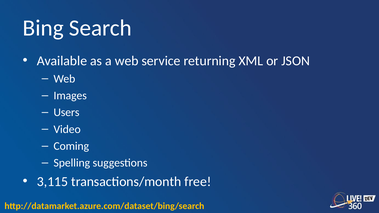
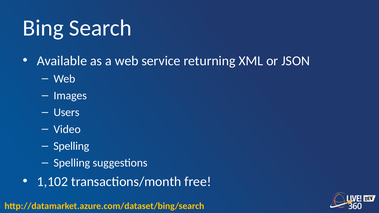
Coming at (71, 146): Coming -> Spelling
3,115: 3,115 -> 1,102
